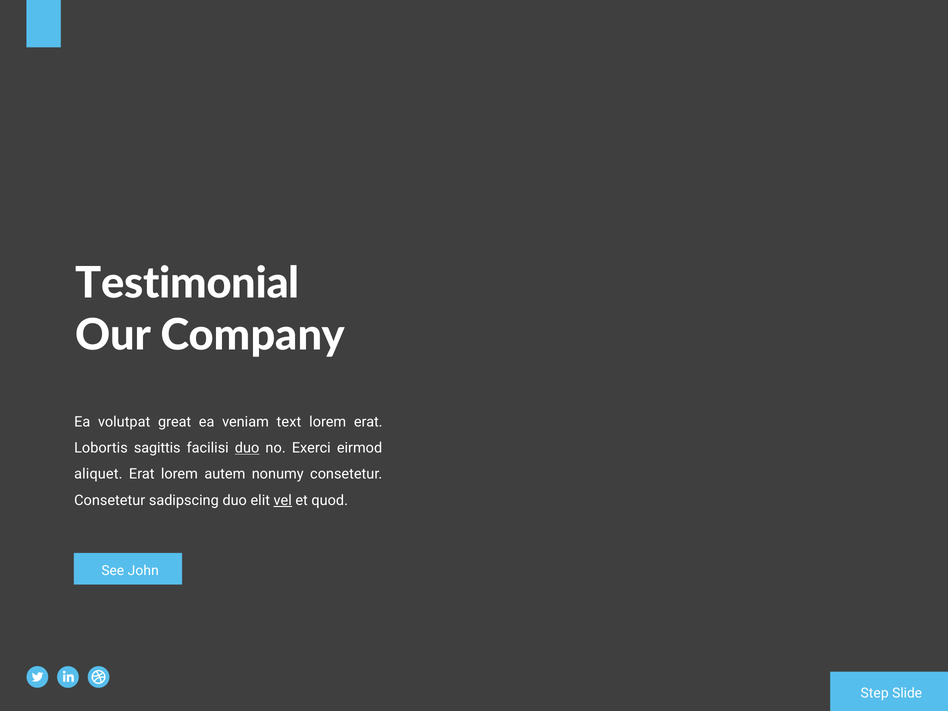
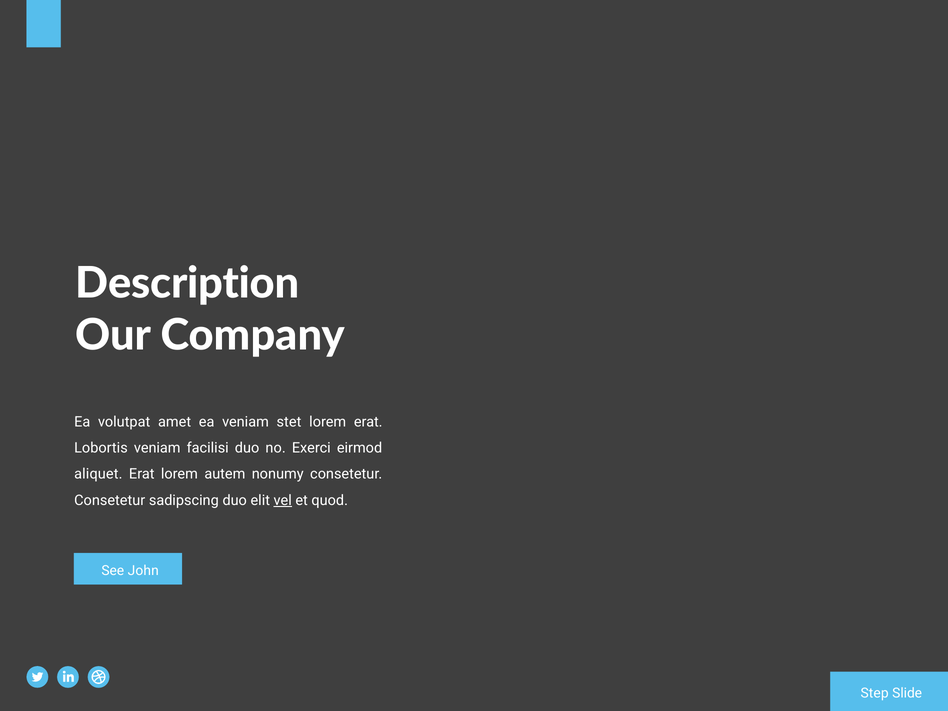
Testimonial: Testimonial -> Description
great: great -> amet
text: text -> stet
Lobortis sagittis: sagittis -> veniam
duo at (247, 448) underline: present -> none
